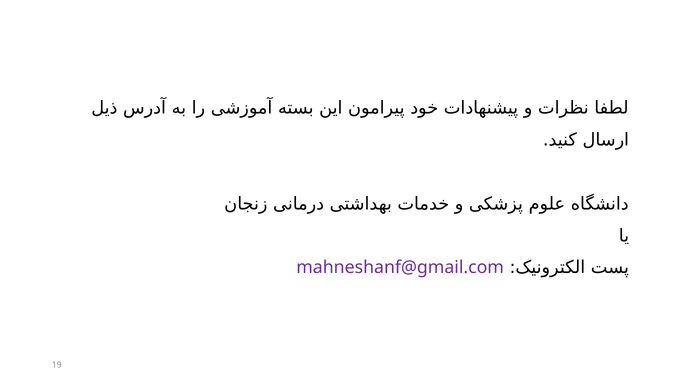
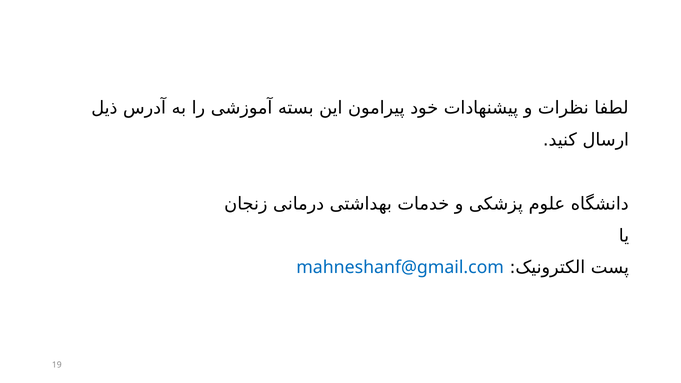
mahneshanf@gmail.com colour: purple -> blue
